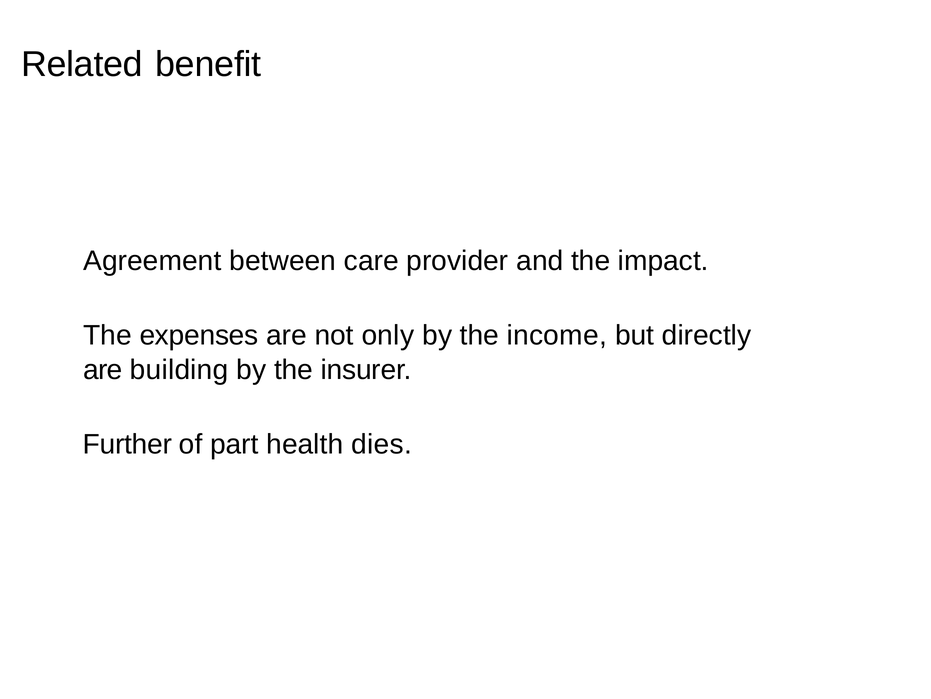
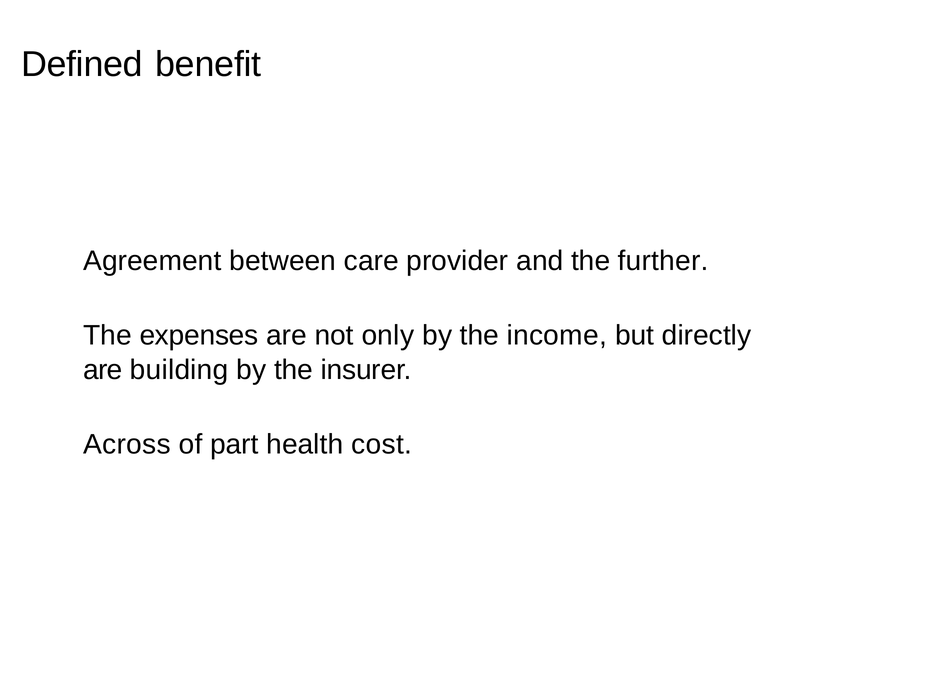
Related: Related -> Defined
impact: impact -> further
Further: Further -> Across
dies: dies -> cost
